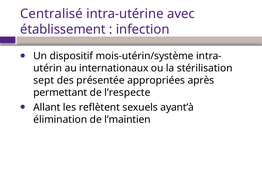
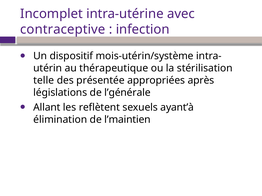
Centralisé: Centralisé -> Incomplet
établissement: établissement -> contraceptive
internationaux: internationaux -> thérapeutique
sept: sept -> telle
permettant: permettant -> législations
l’respecte: l’respecte -> l’générale
